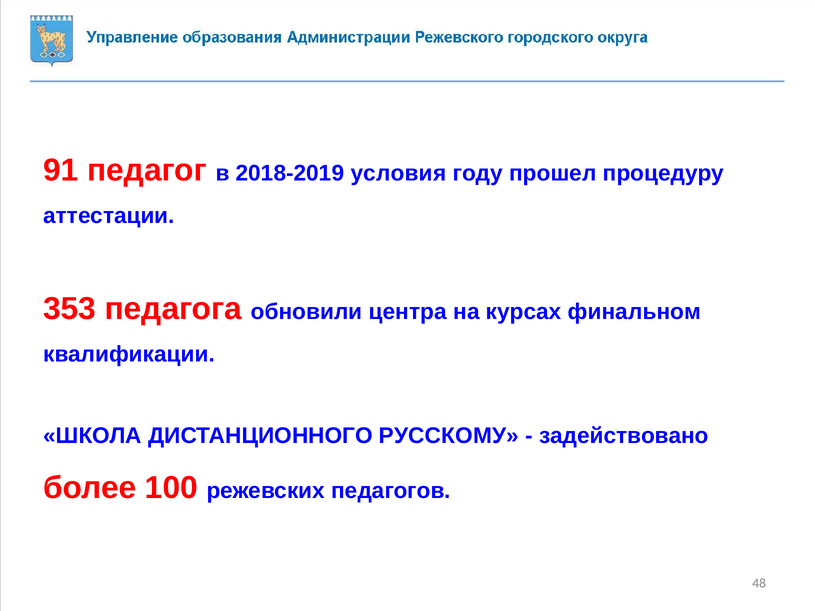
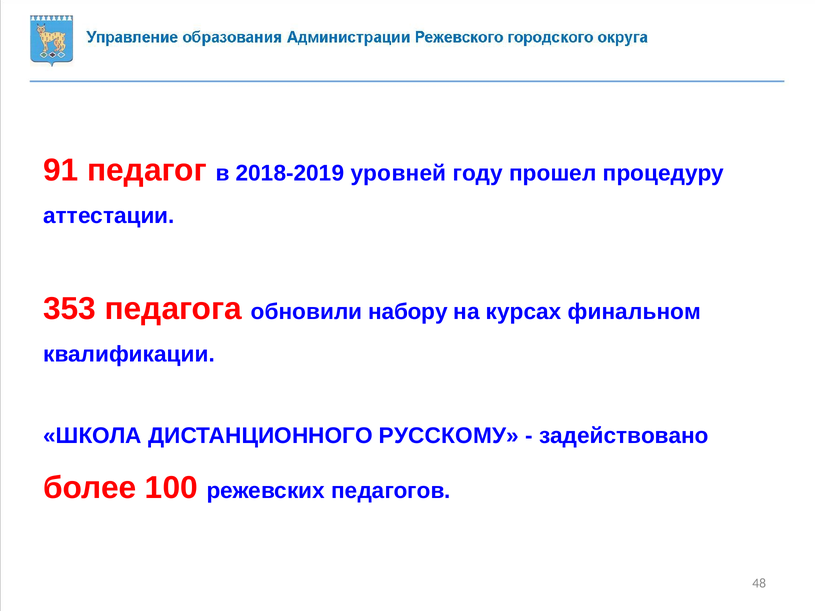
условия: условия -> уровней
центра: центра -> набору
